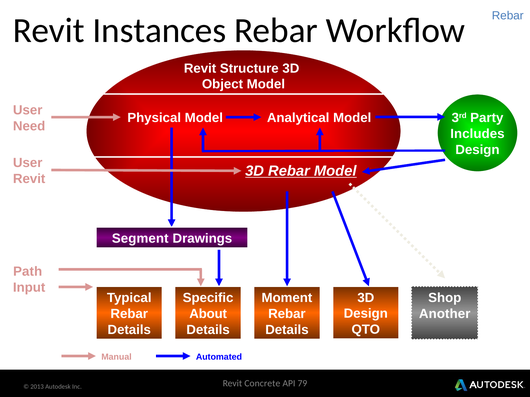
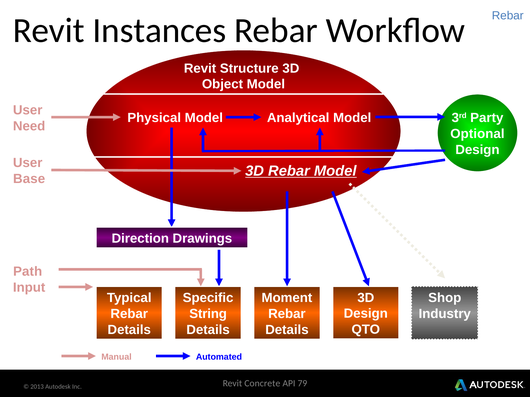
Includes: Includes -> Optional
Revit at (29, 179): Revit -> Base
Segment: Segment -> Direction
About: About -> String
Another: Another -> Industry
